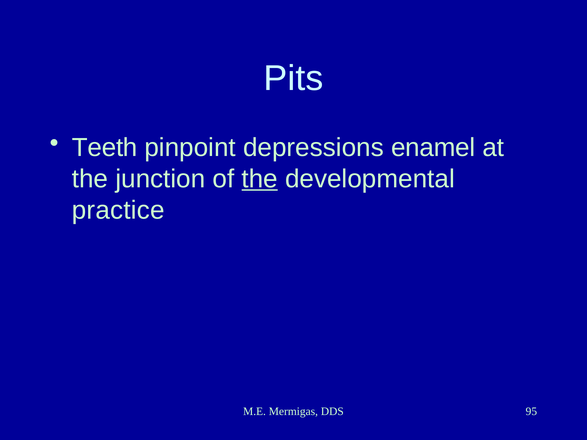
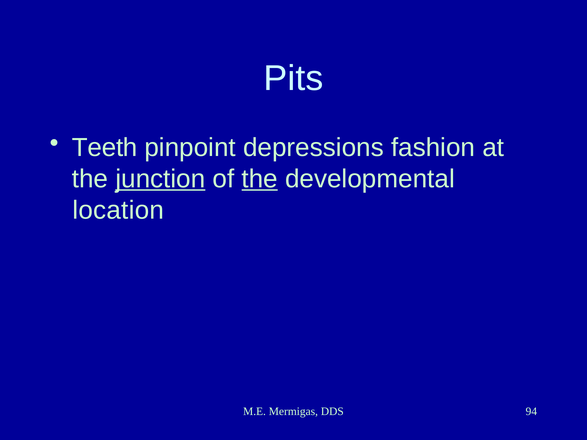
enamel: enamel -> fashion
junction underline: none -> present
practice: practice -> location
95: 95 -> 94
